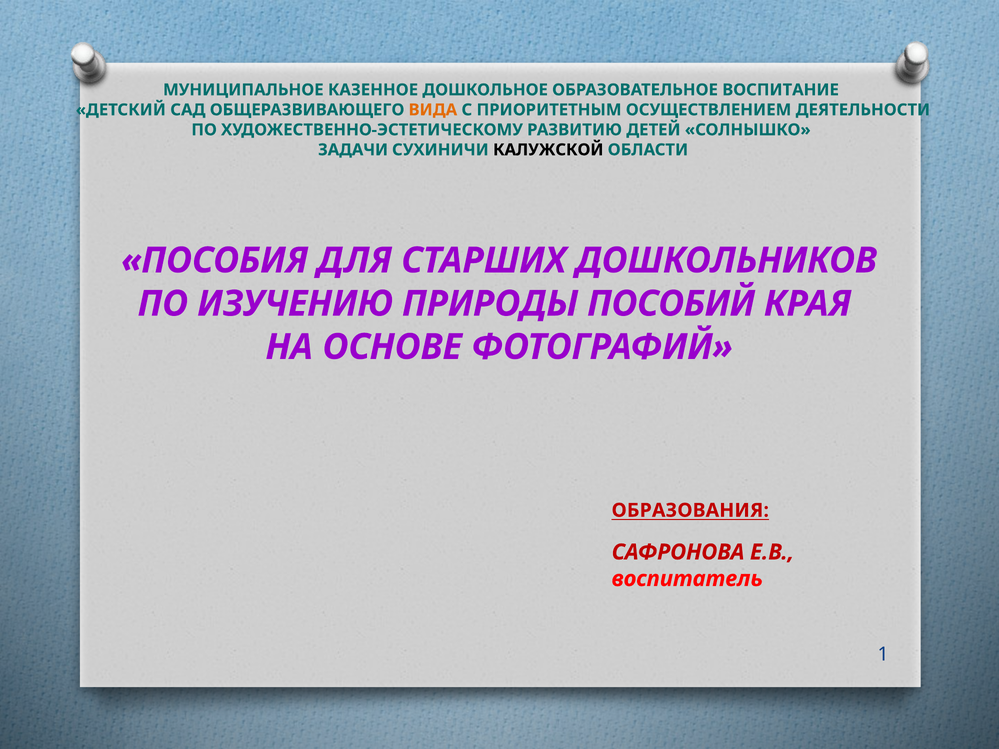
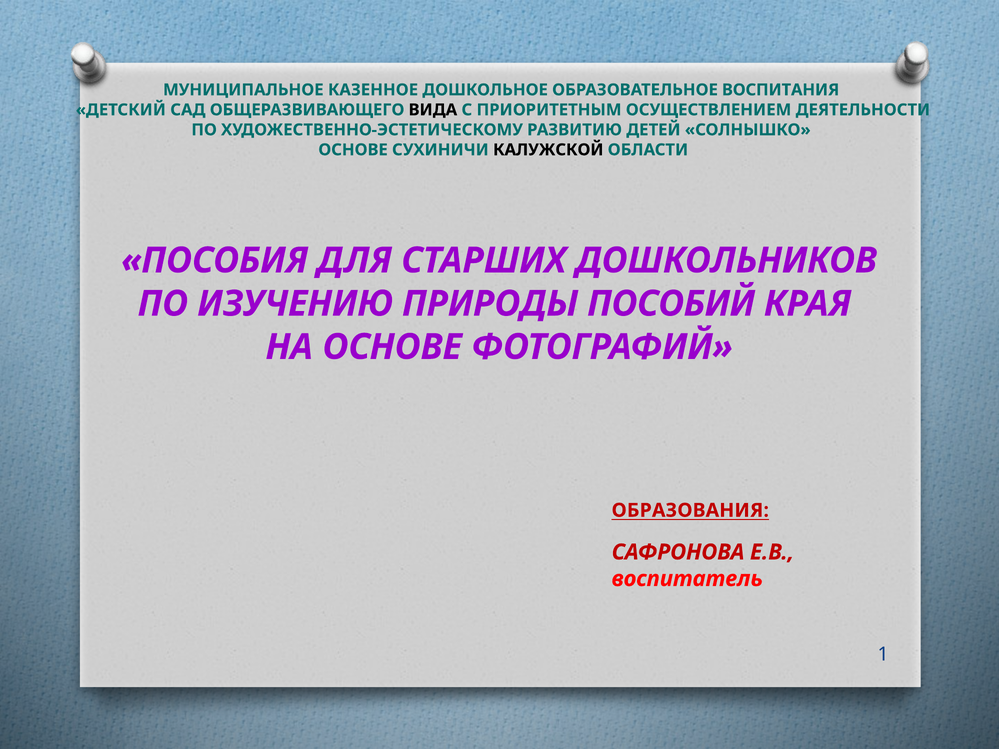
ВОСПИТАНИЕ: ВОСПИТАНИЕ -> ВОСПИТАНИЯ
ВИДА colour: orange -> black
ЗАДАЧИ at (353, 150): ЗАДАЧИ -> ОСНОВЕ
